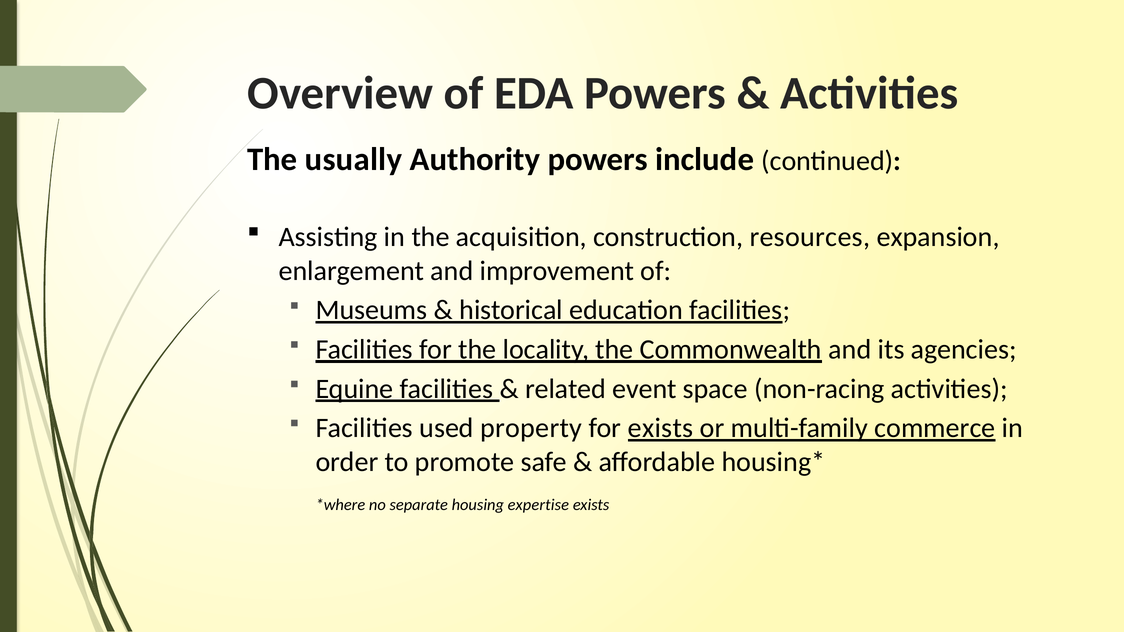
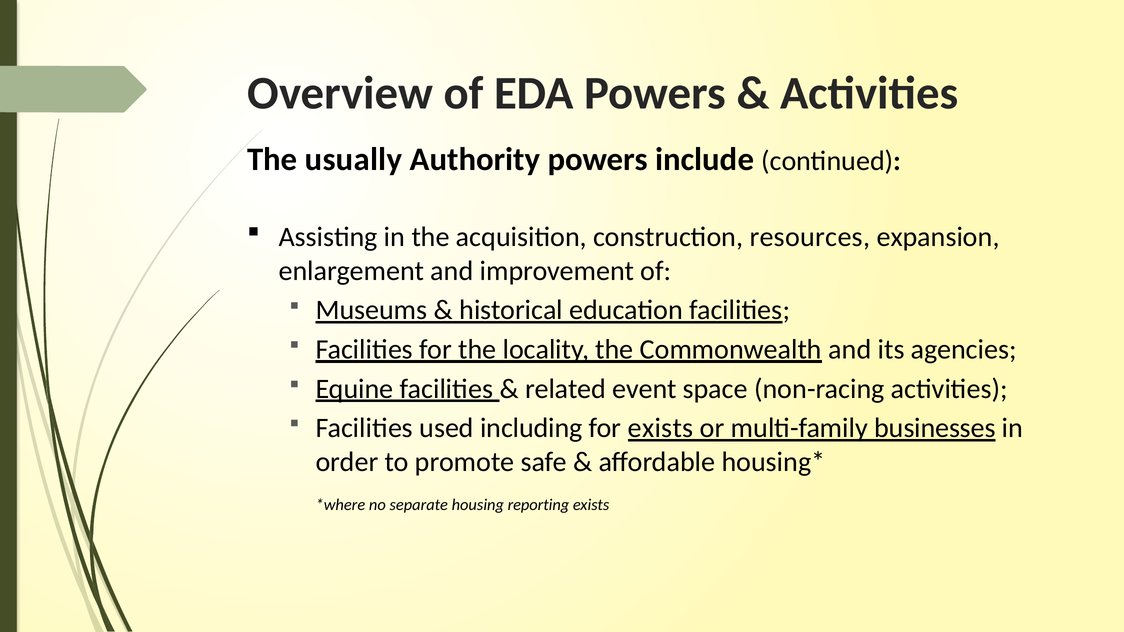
property: property -> including
commerce: commerce -> businesses
expertise: expertise -> reporting
